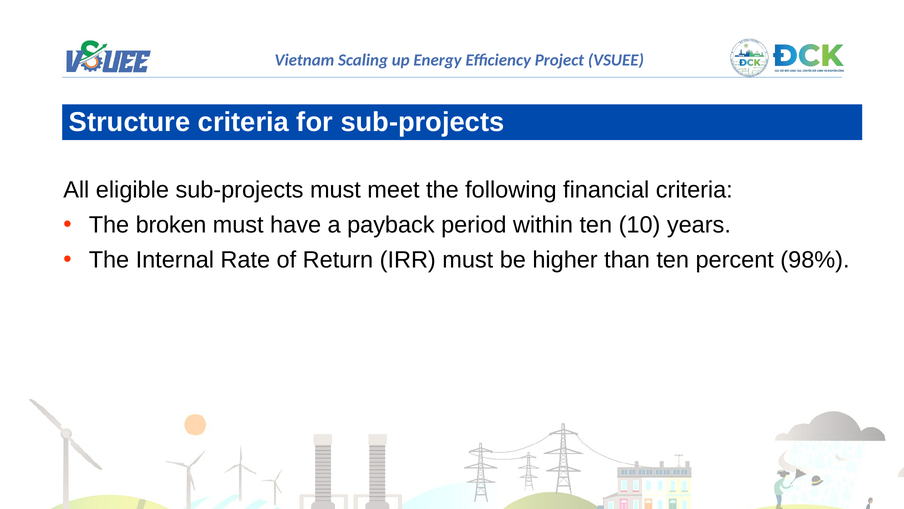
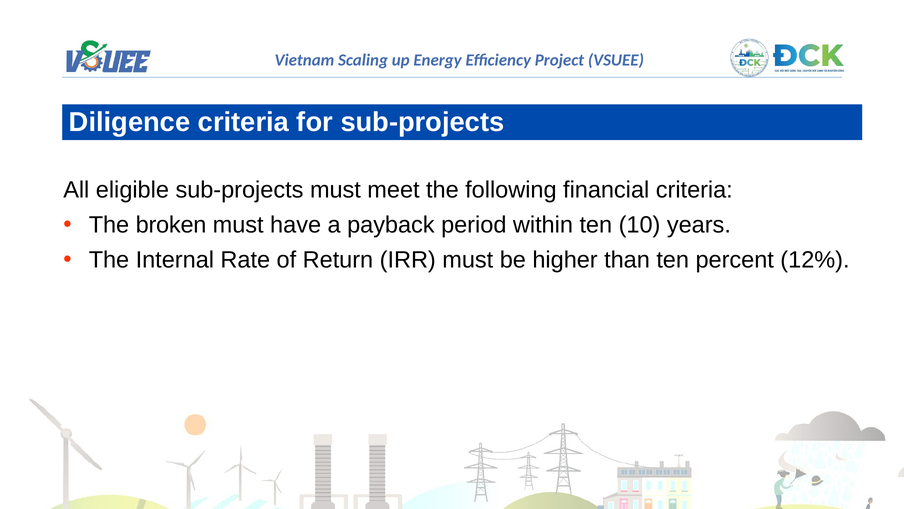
Structure: Structure -> Diligence
98%: 98% -> 12%
